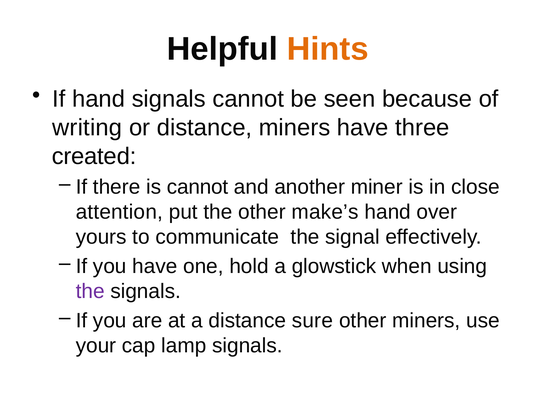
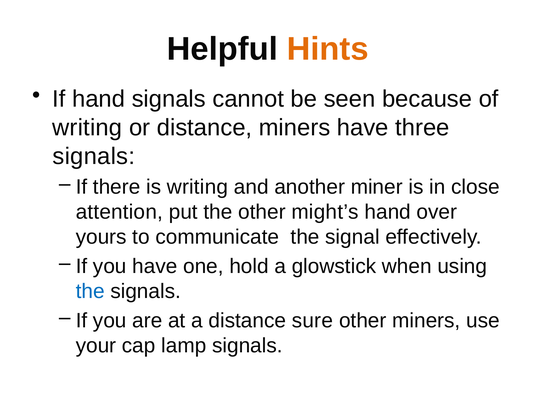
created at (94, 156): created -> signals
is cannot: cannot -> writing
make’s: make’s -> might’s
the at (90, 291) colour: purple -> blue
